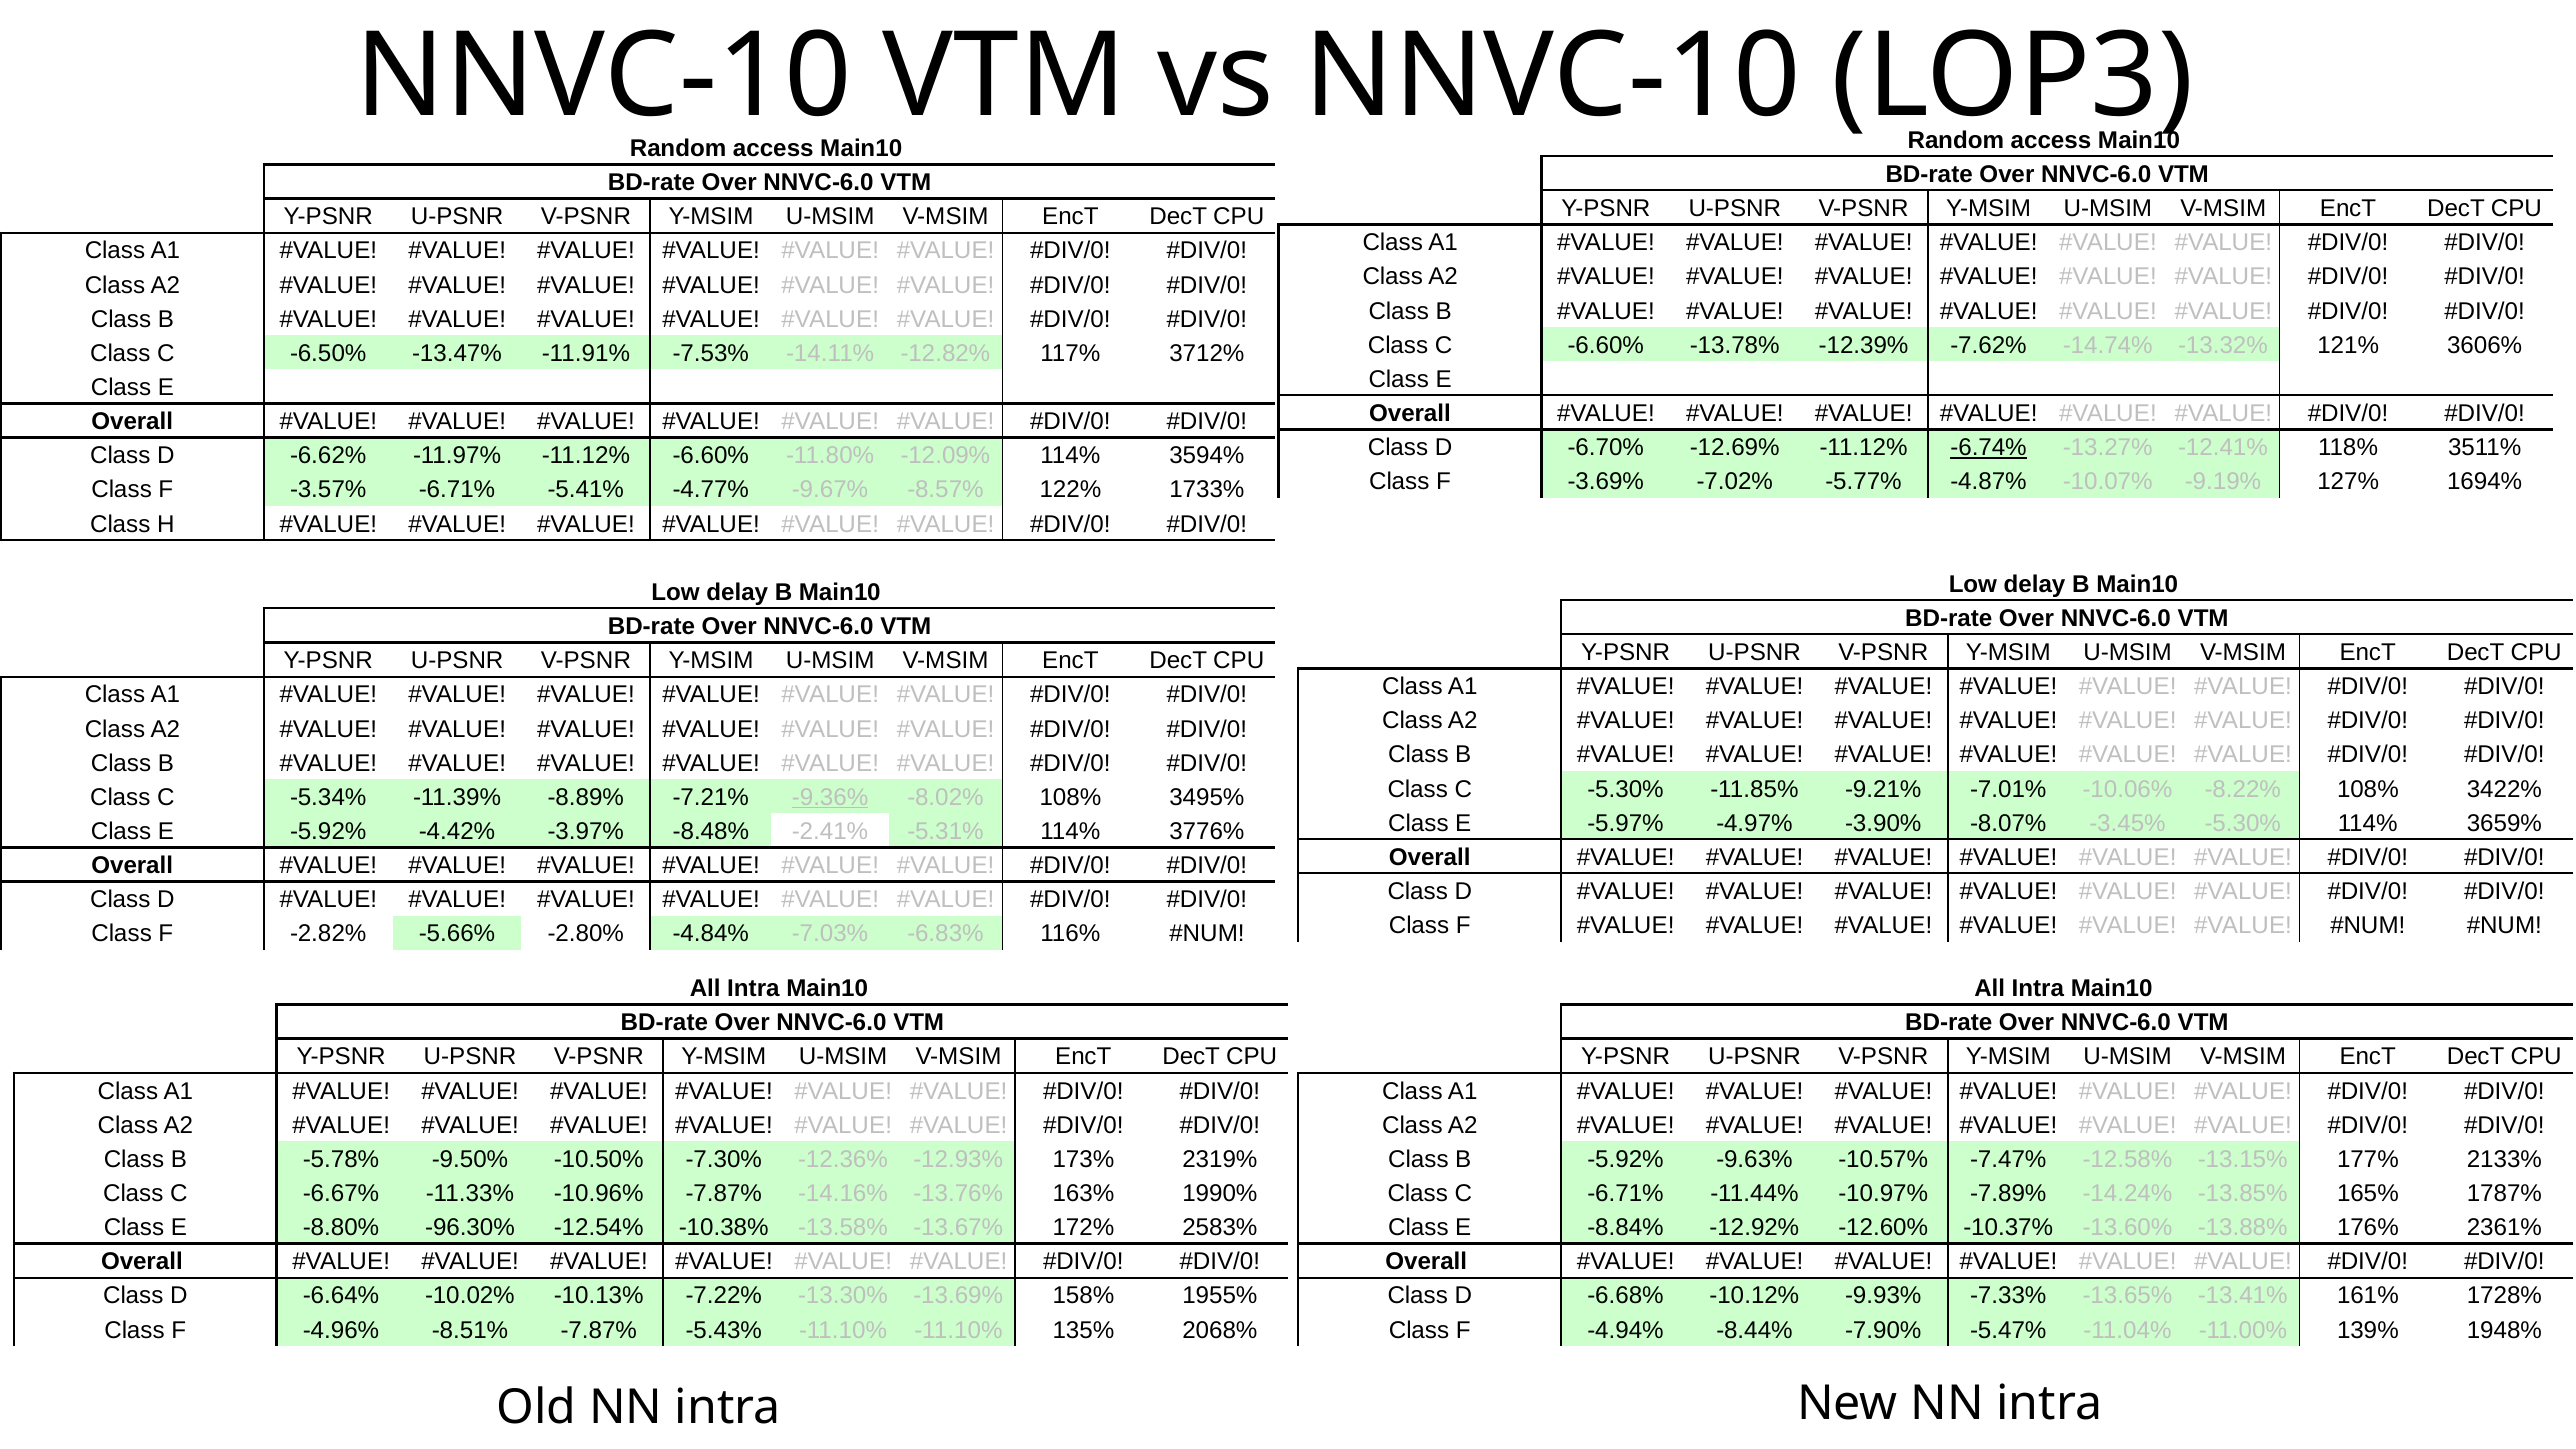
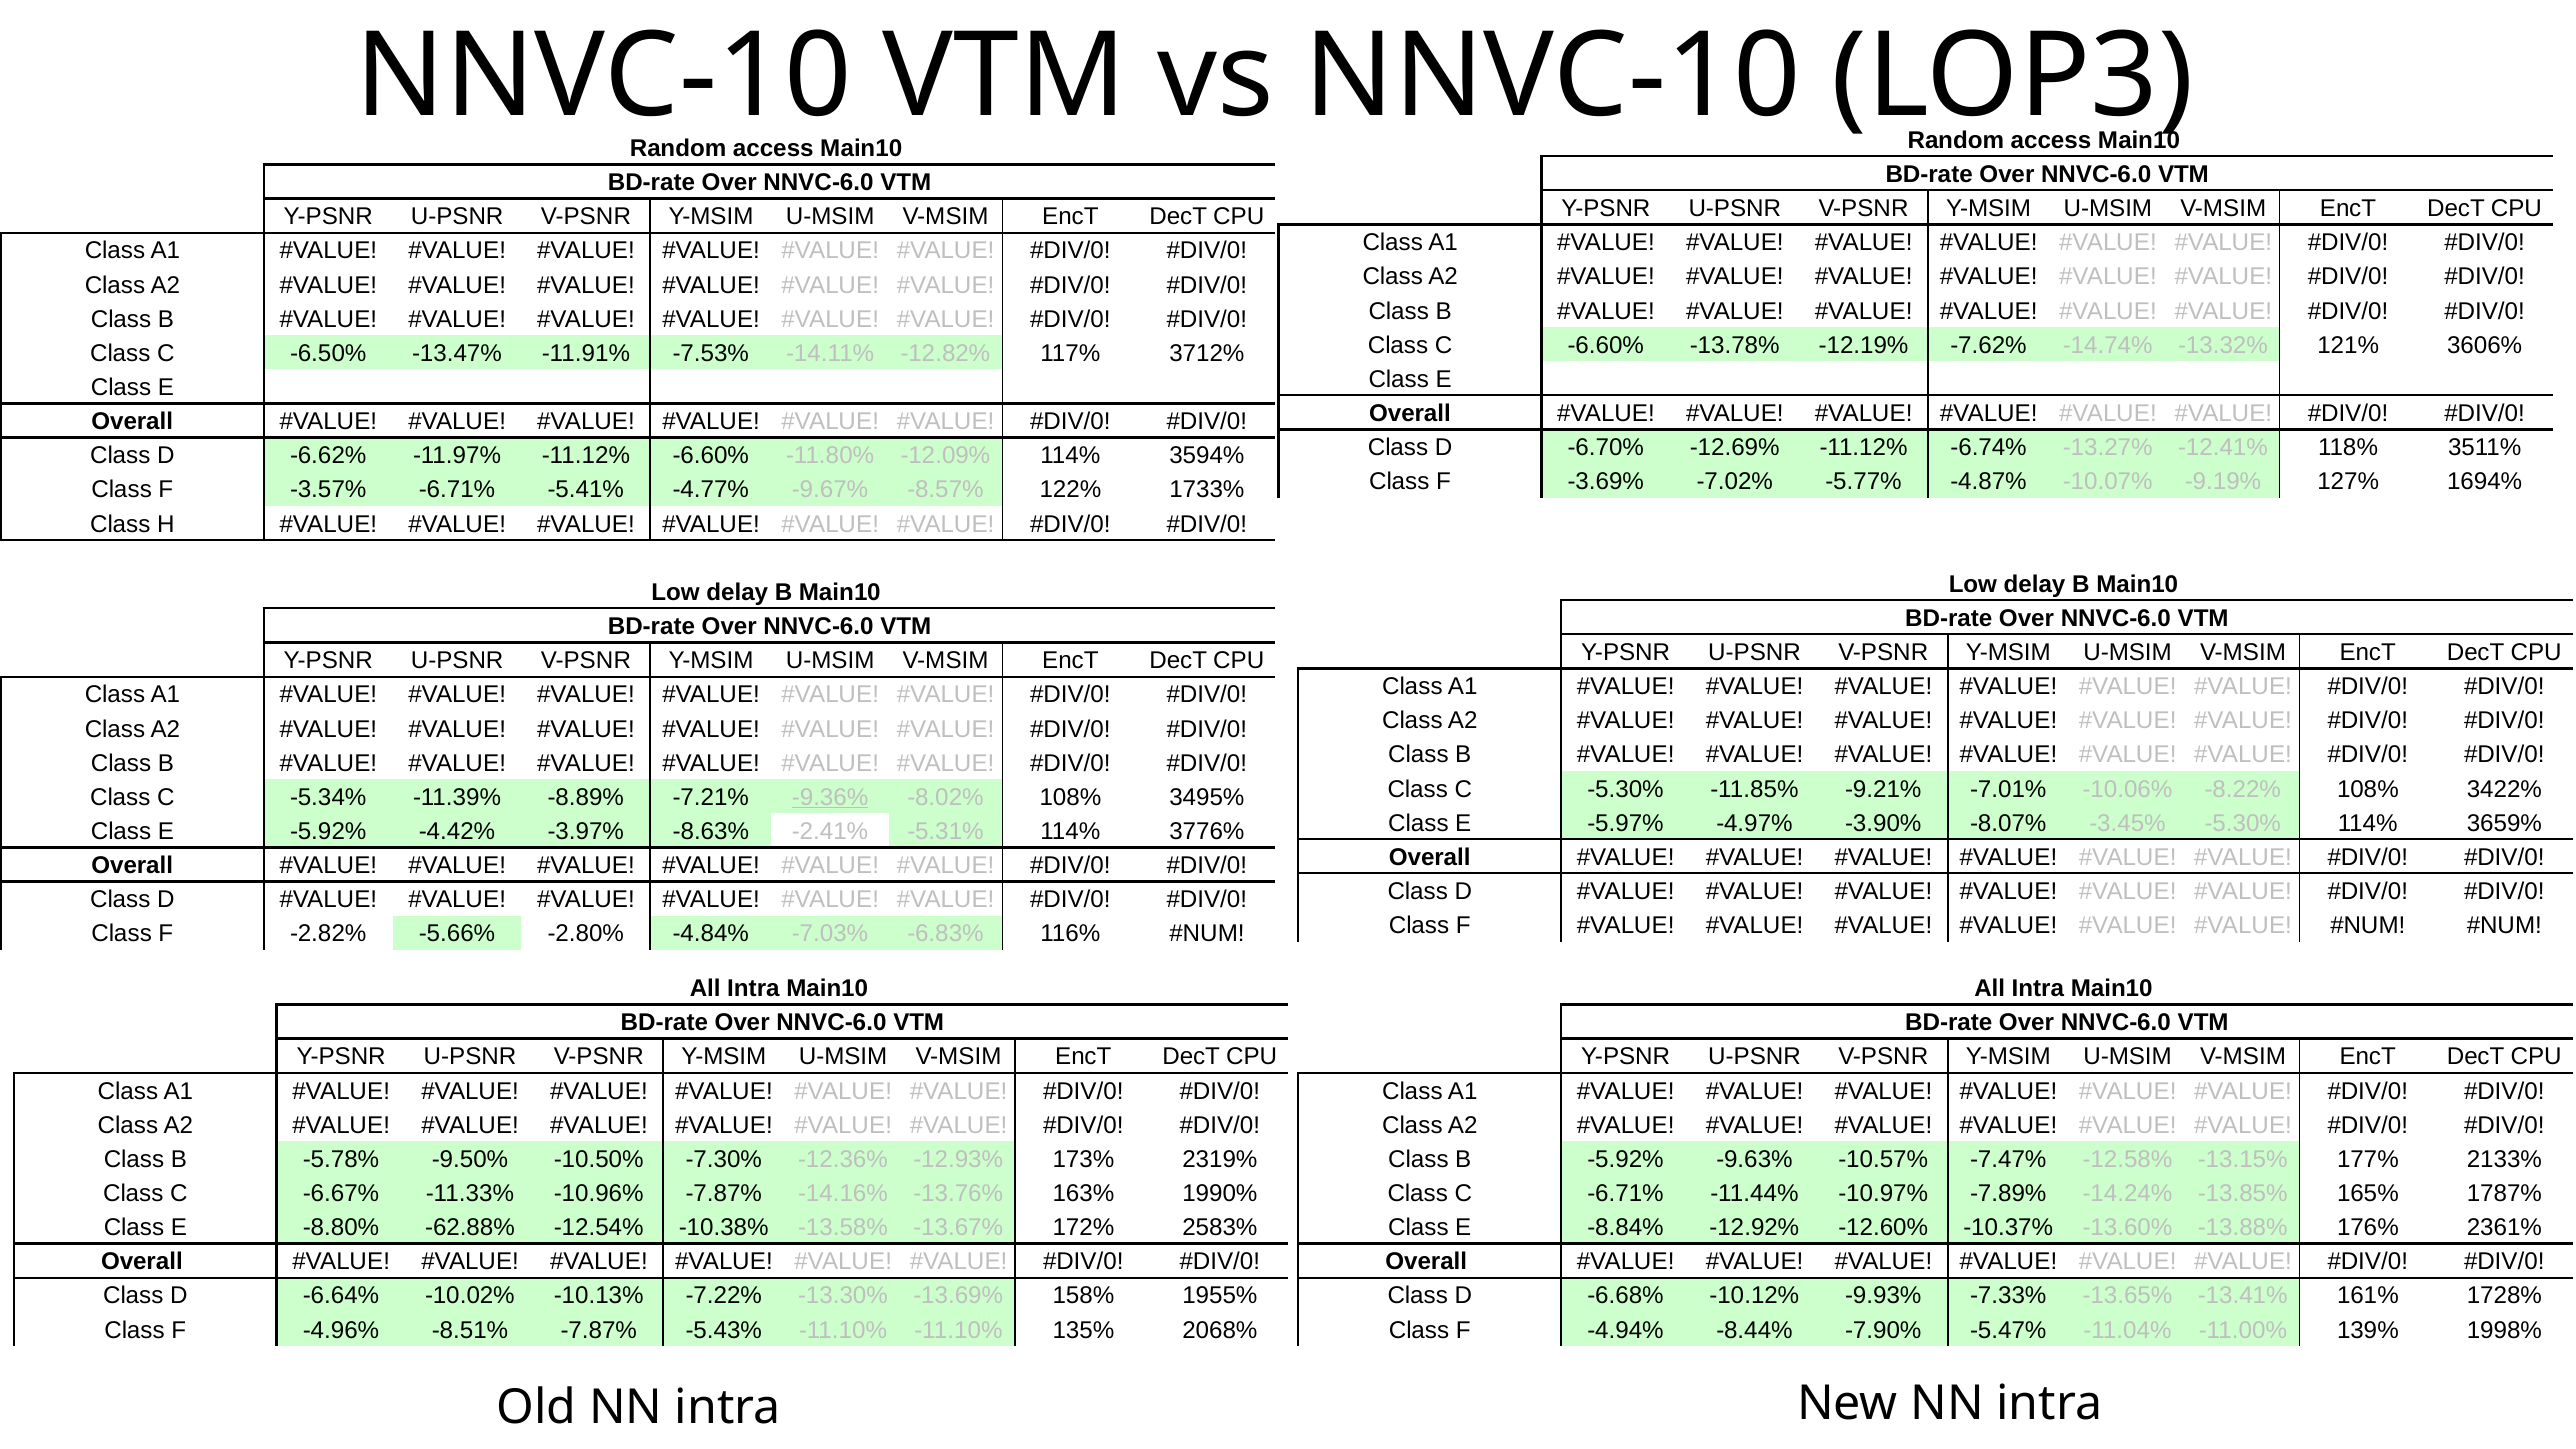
-12.39%: -12.39% -> -12.19%
-6.74% underline: present -> none
-8.48%: -8.48% -> -8.63%
-96.30%: -96.30% -> -62.88%
1948%: 1948% -> 1998%
